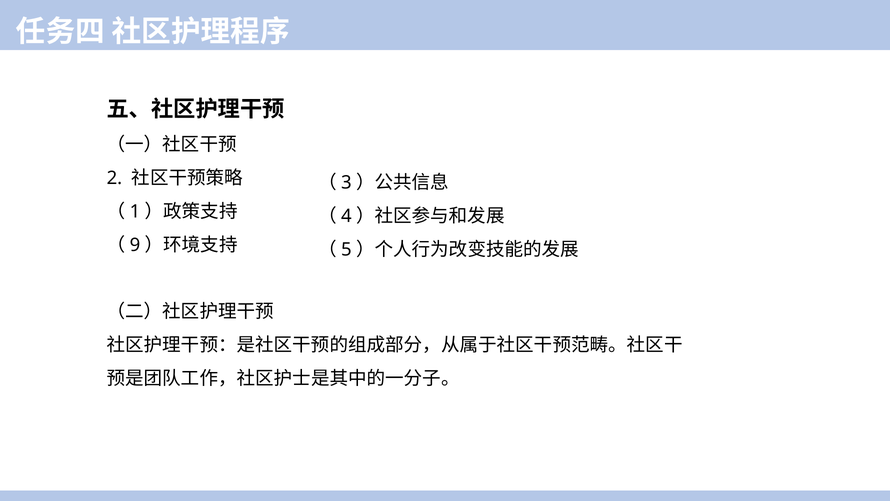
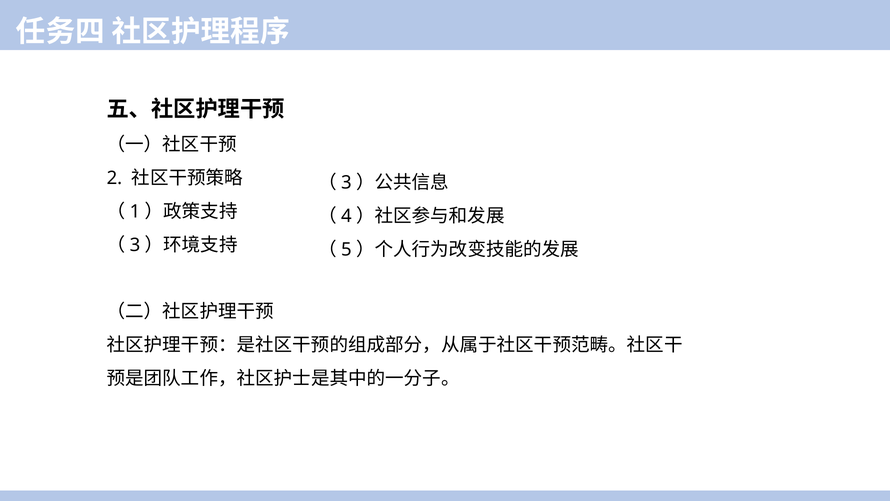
9 at (135, 245): 9 -> 3
